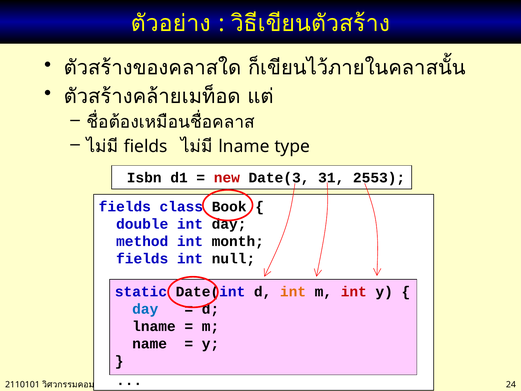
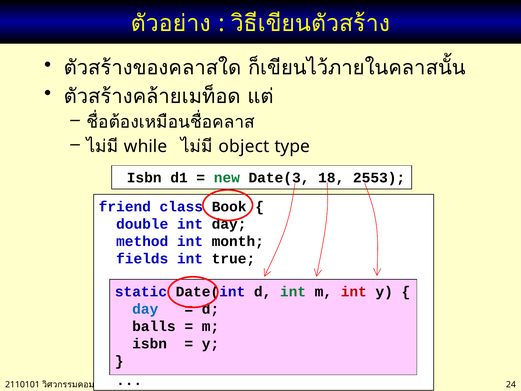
fields at (146, 146): fields -> while
lname at (244, 146): lname -> object
new colour: red -> green
31: 31 -> 18
fields at (125, 206): fields -> friend
null: null -> true
int at (293, 291) colour: orange -> green
lname at (154, 326): lname -> balls
name at (150, 344): name -> isbn
